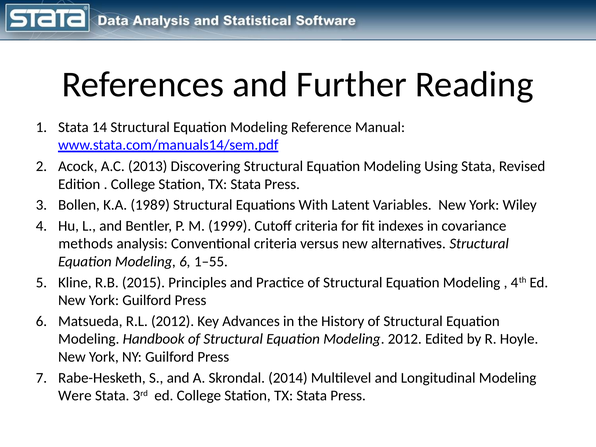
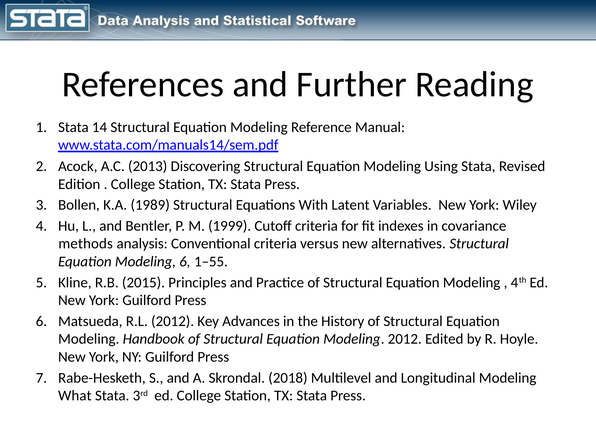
2014: 2014 -> 2018
Were: Were -> What
